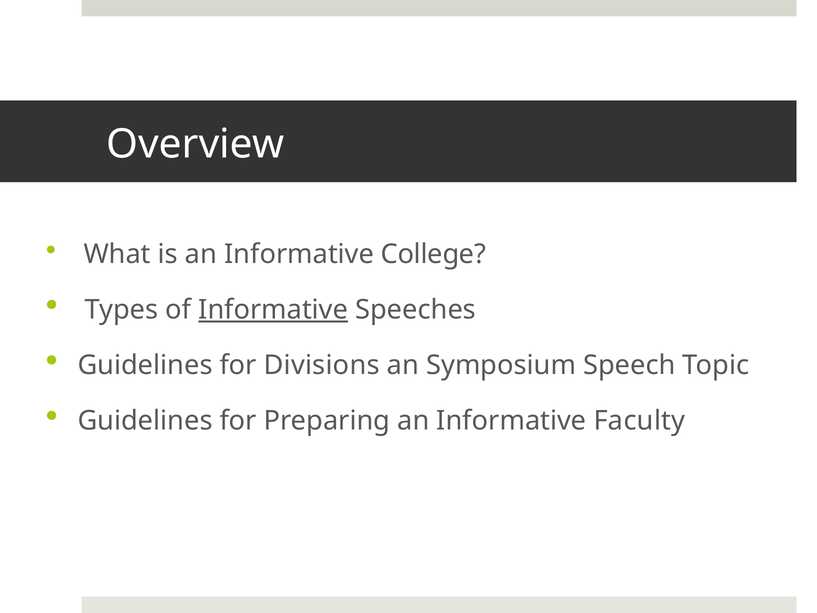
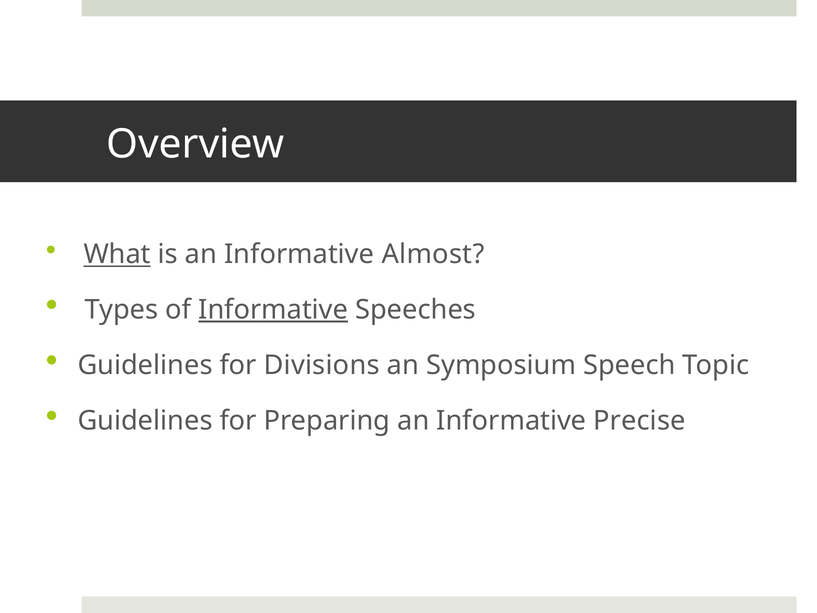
What underline: none -> present
College: College -> Almost
Faculty: Faculty -> Precise
